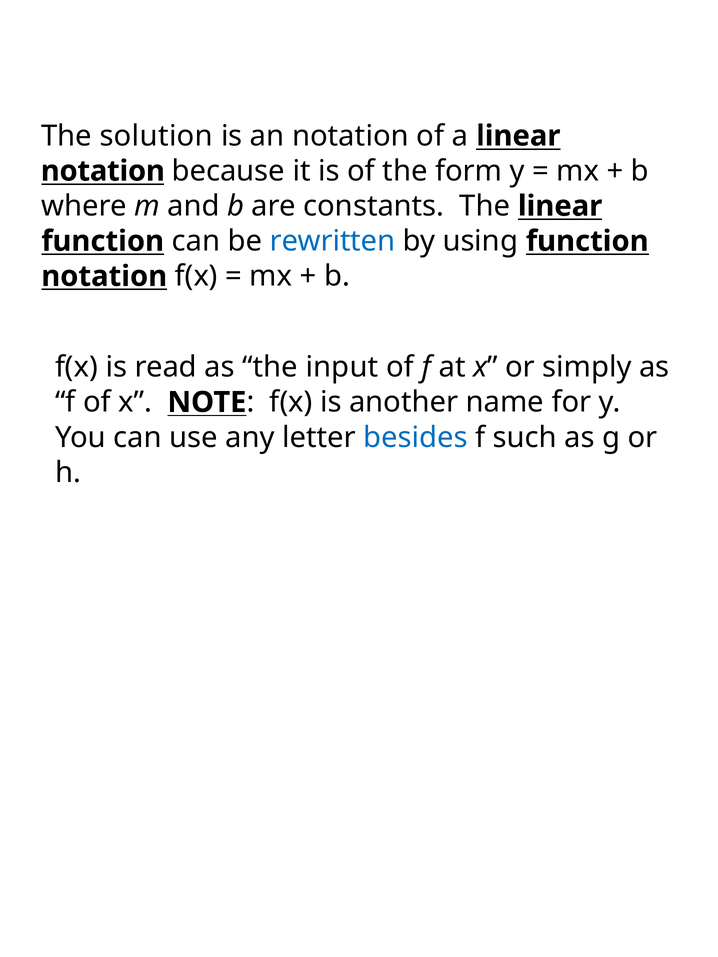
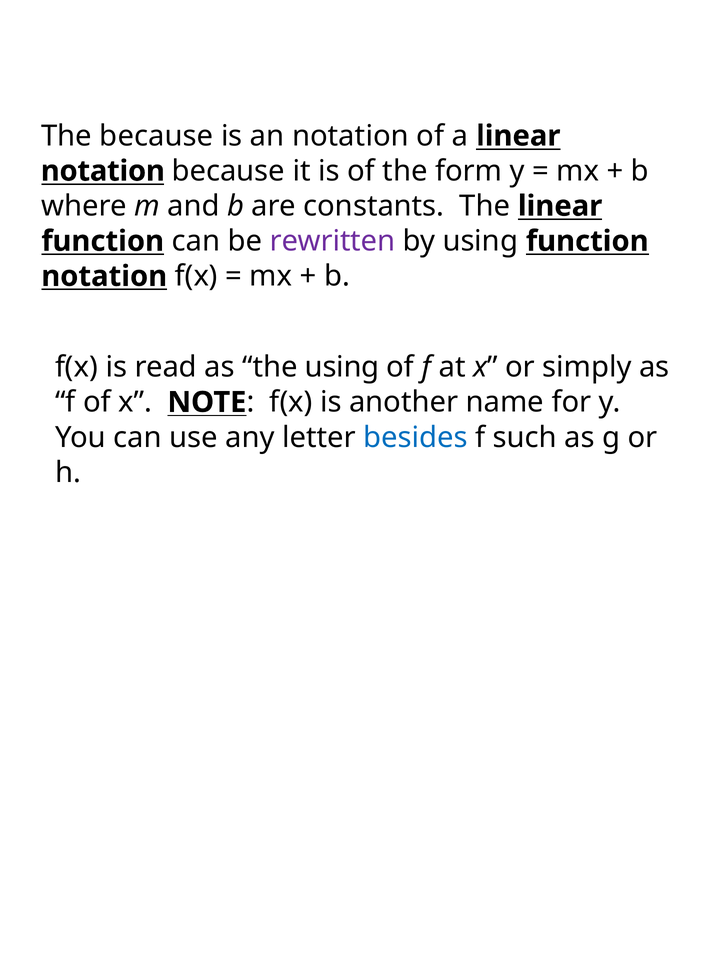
The solution: solution -> because
rewritten colour: blue -> purple
the input: input -> using
